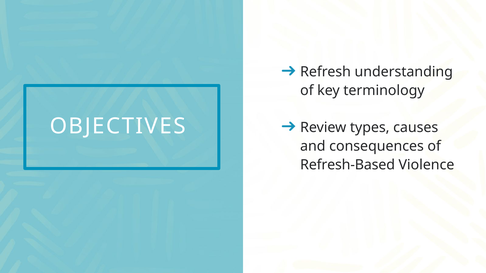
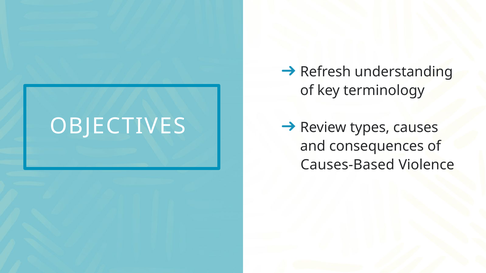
Refresh-Based: Refresh-Based -> Causes-Based
